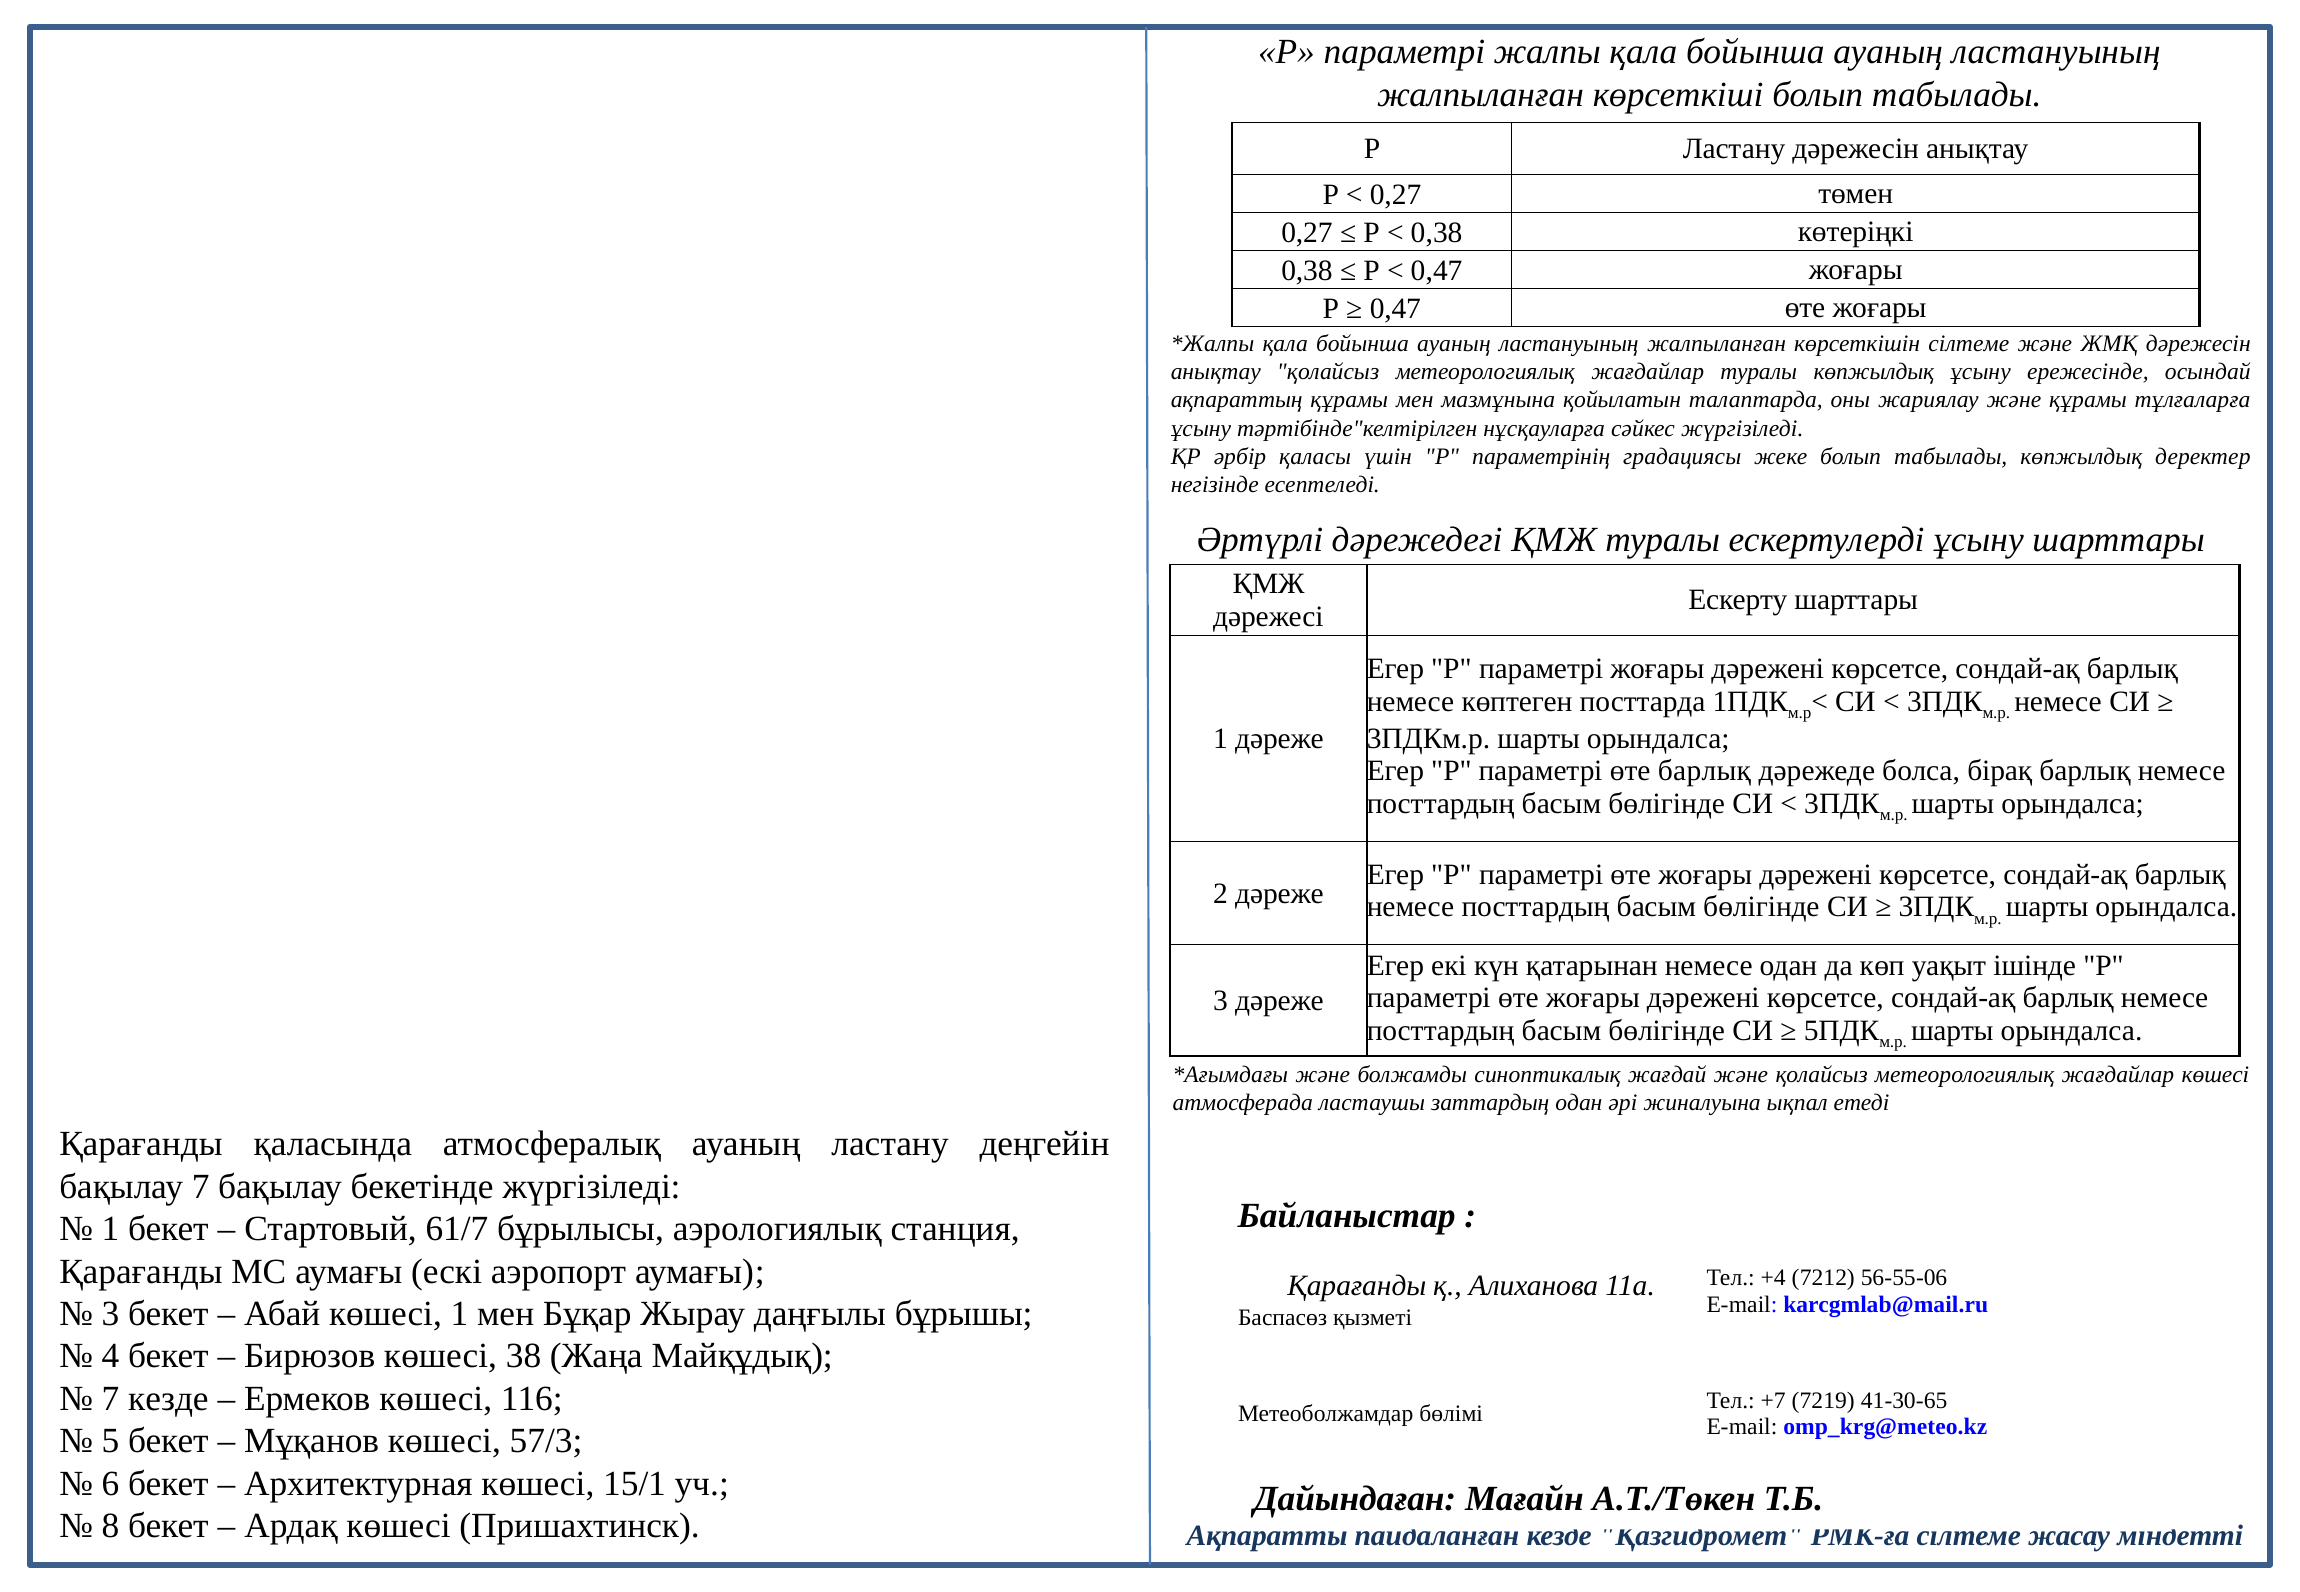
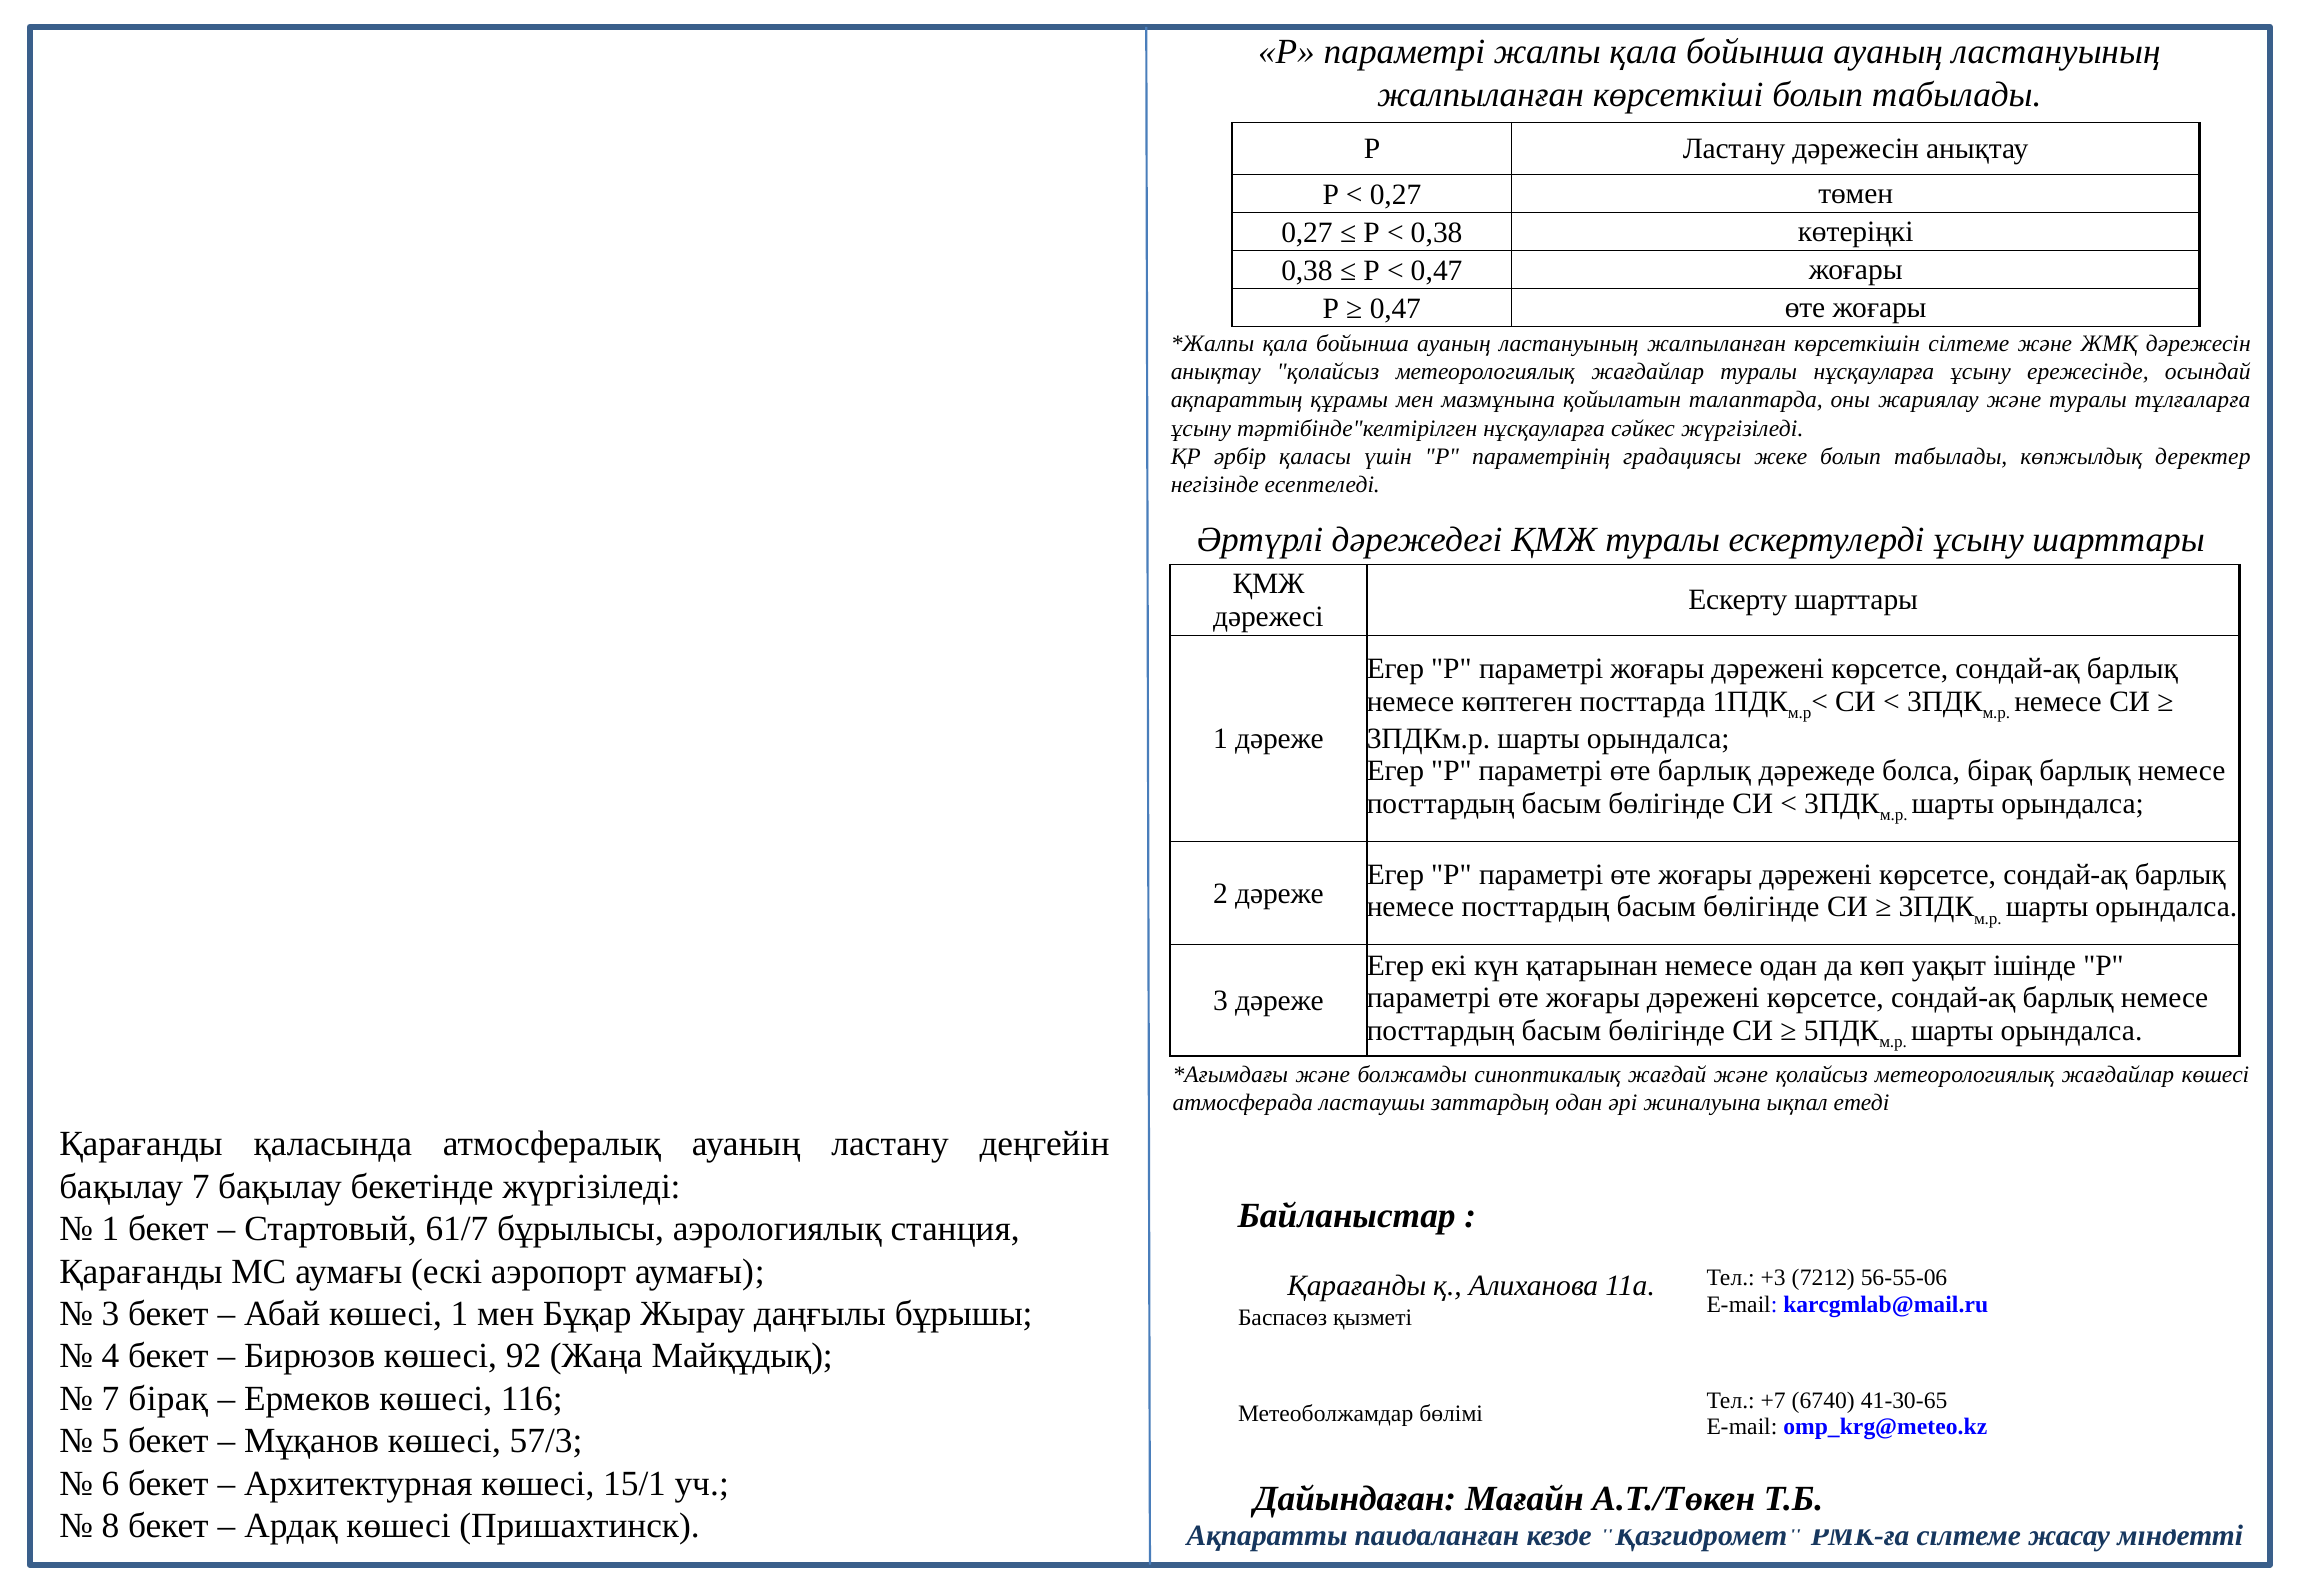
туралы көпжылдық: көпжылдық -> нұсқауларға
және құрамы: құрамы -> туралы
+4: +4 -> +3
38: 38 -> 92
7 кезде: кезде -> бірақ
7219: 7219 -> 6740
